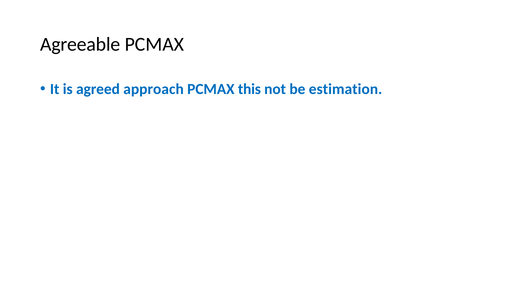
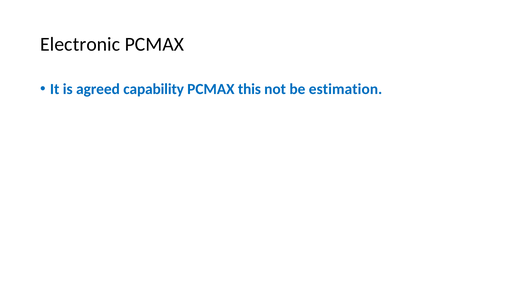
Agreeable: Agreeable -> Electronic
approach: approach -> capability
